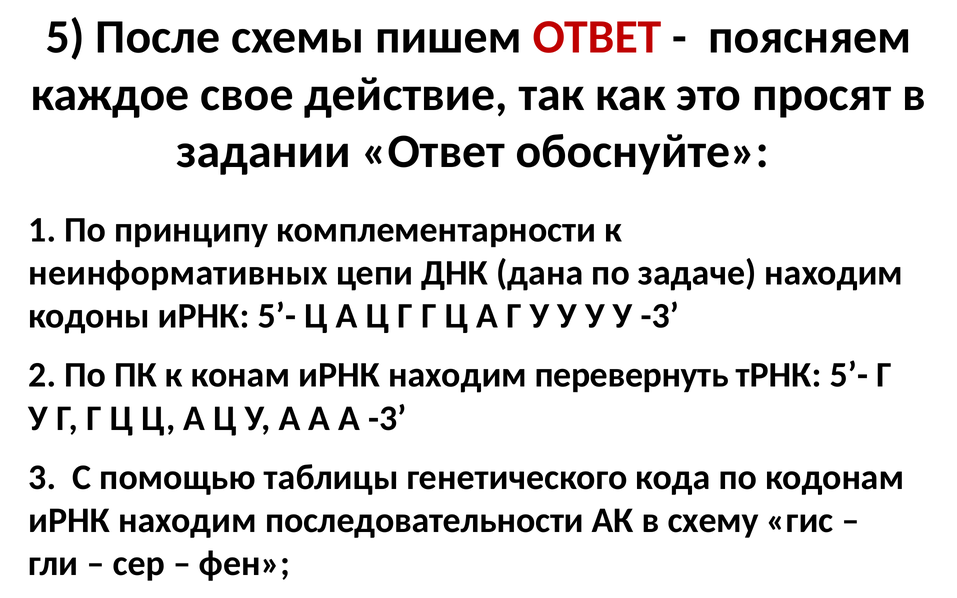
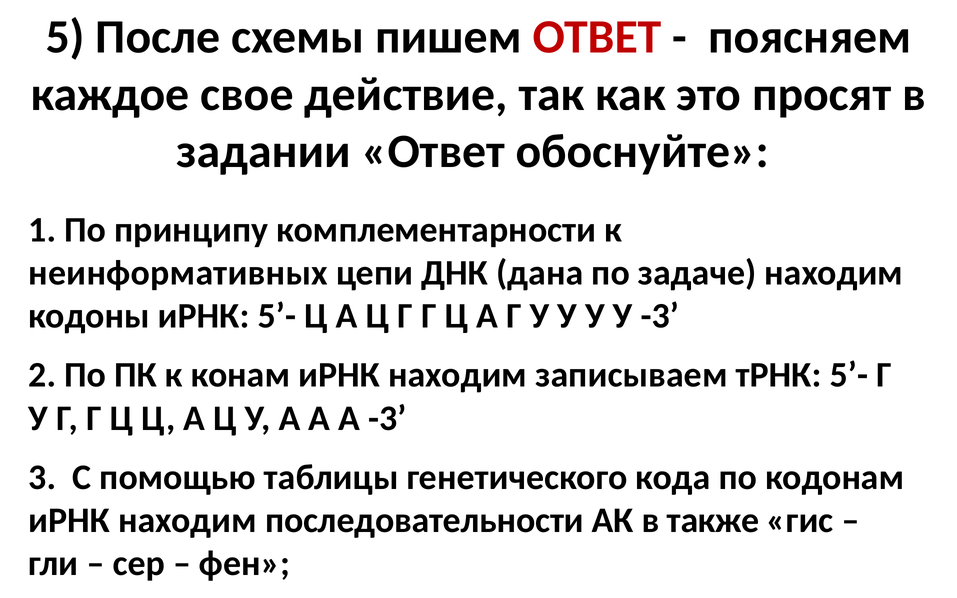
перевернуть: перевернуть -> записываем
схему: схему -> также
